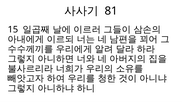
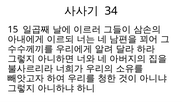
81: 81 -> 34
